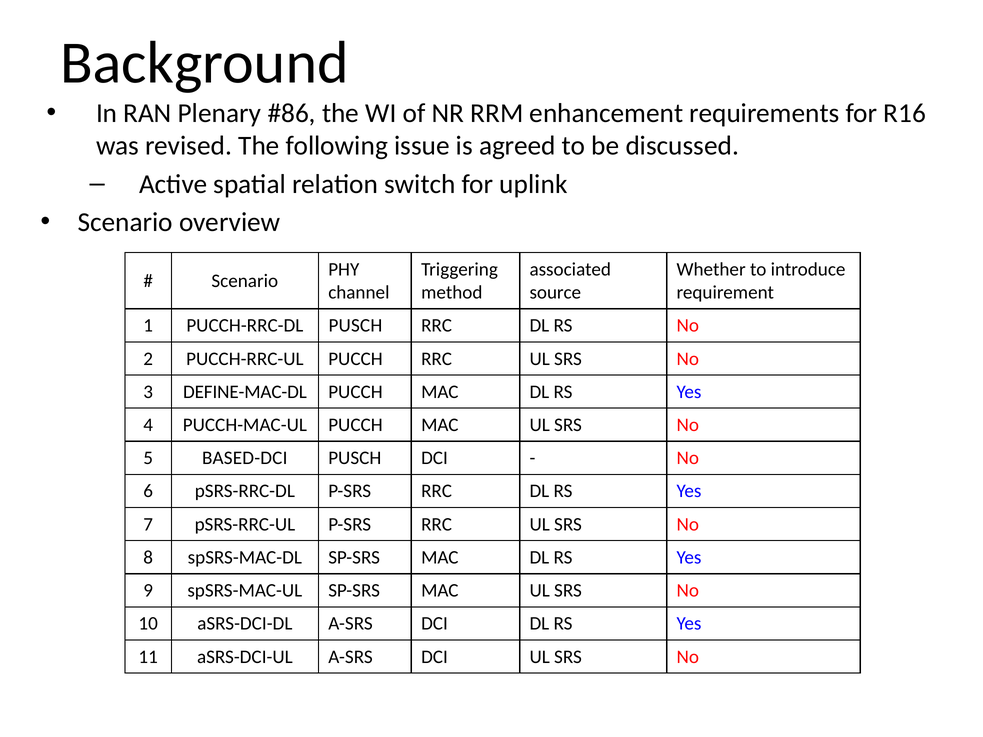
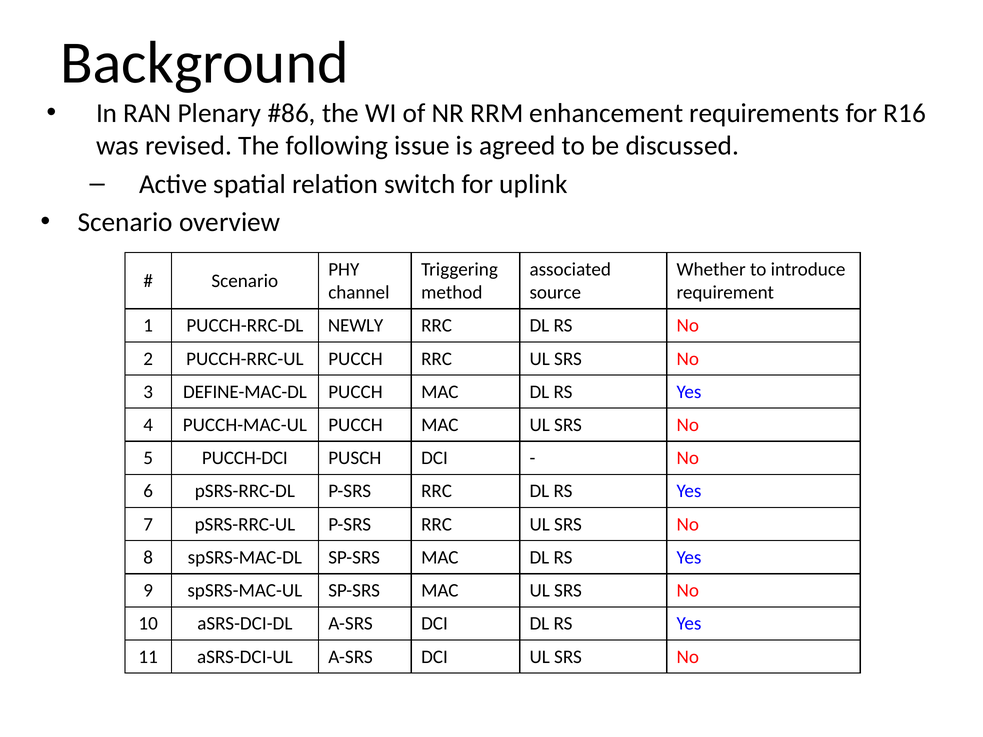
PUCCH-RRC-DL PUSCH: PUSCH -> NEWLY
BASED-DCI: BASED-DCI -> PUCCH-DCI
